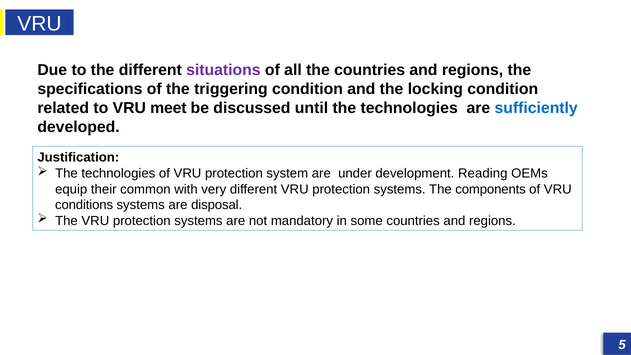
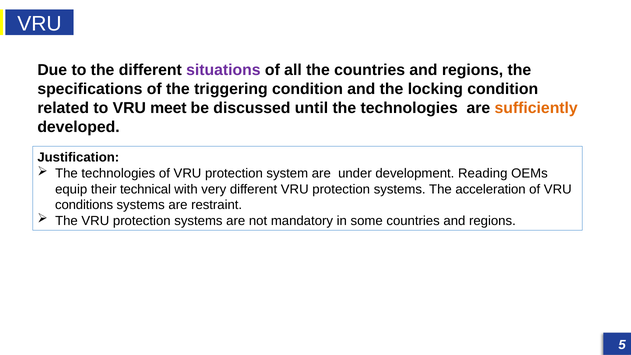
sufficiently colour: blue -> orange
common: common -> technical
components: components -> acceleration
disposal: disposal -> restraint
